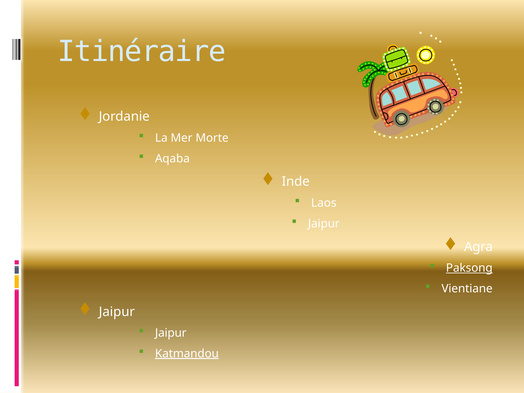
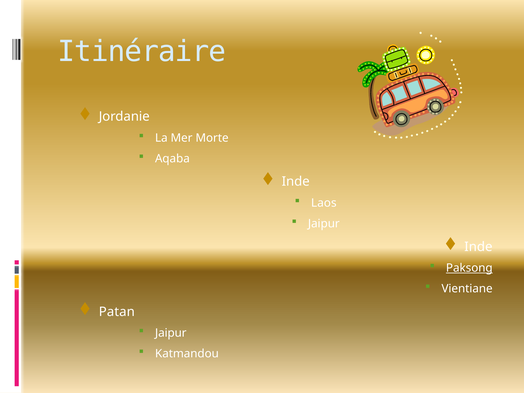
Agra at (479, 247): Agra -> Inde
Jaipur at (117, 312): Jaipur -> Patan
Katmandou underline: present -> none
